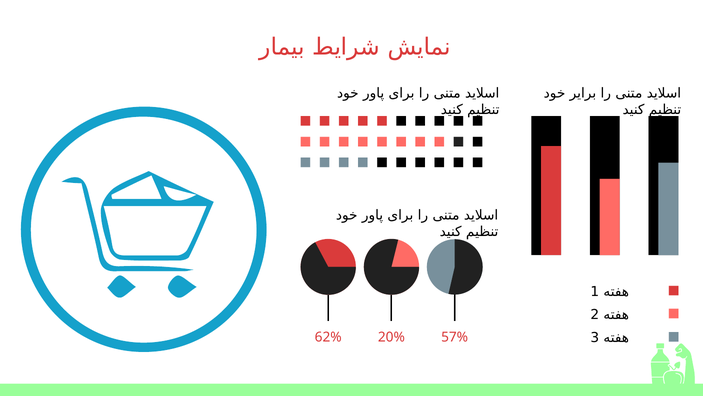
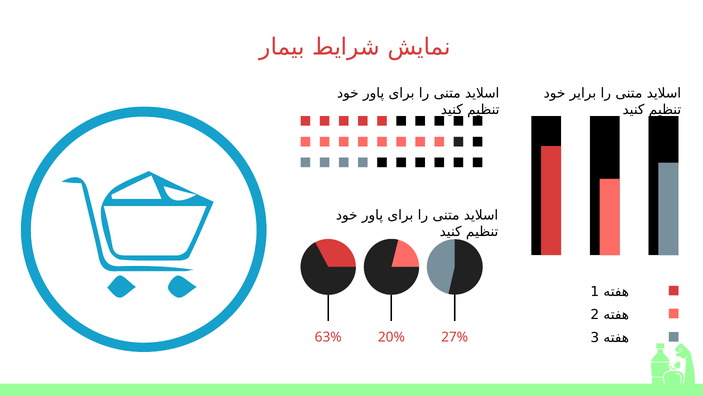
62%: 62% -> 63%
57%: 57% -> 27%
